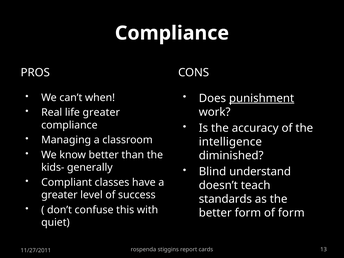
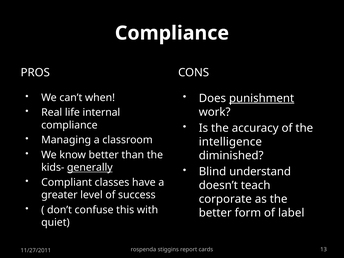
life greater: greater -> internal
generally underline: none -> present
standards: standards -> corporate
of form: form -> label
